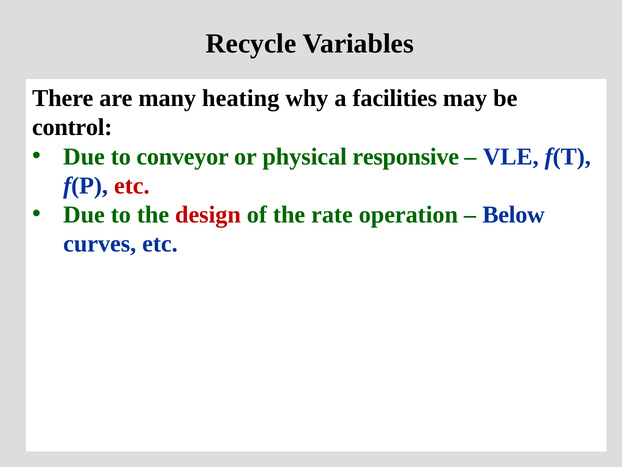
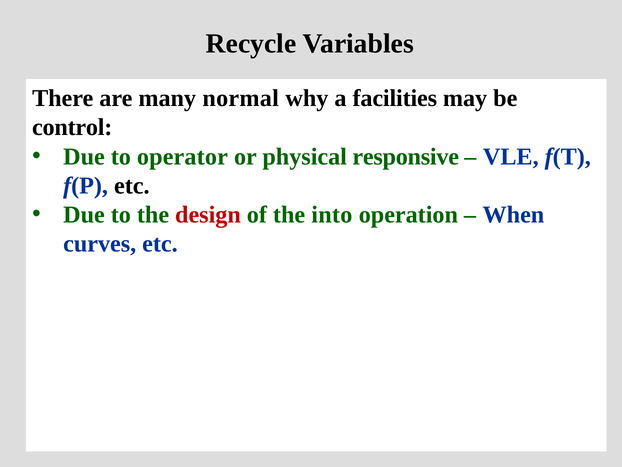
heating: heating -> normal
conveyor: conveyor -> operator
etc at (132, 185) colour: red -> black
rate: rate -> into
Below: Below -> When
